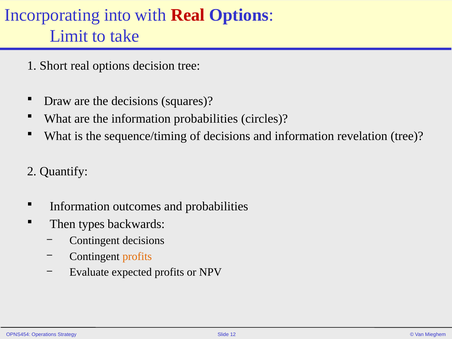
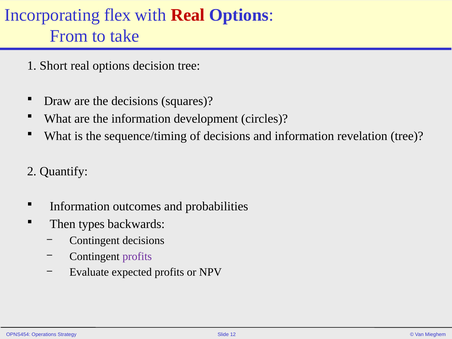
into: into -> flex
Limit: Limit -> From
information probabilities: probabilities -> development
profits at (137, 256) colour: orange -> purple
